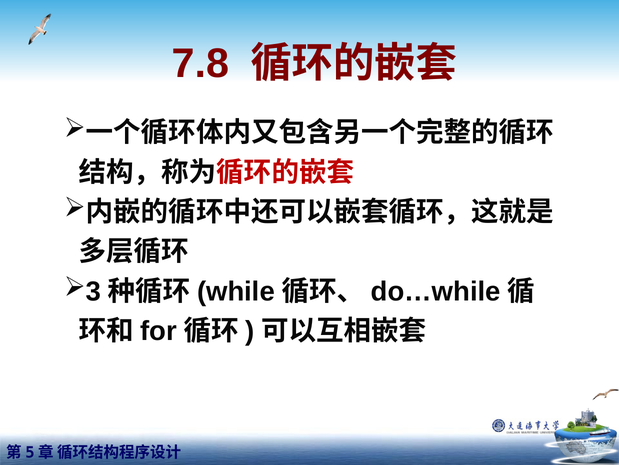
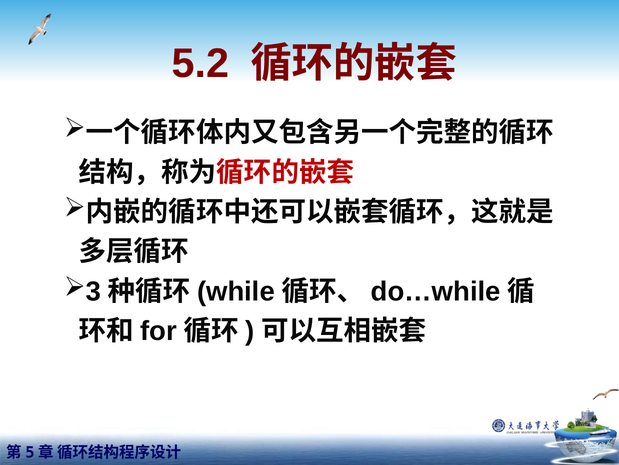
7.8: 7.8 -> 5.2
